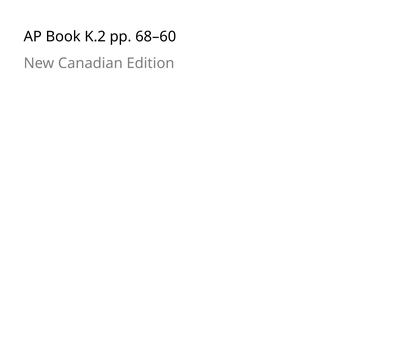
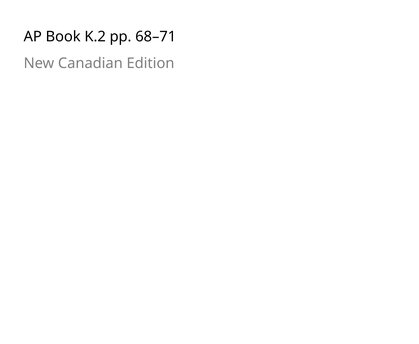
68–60: 68–60 -> 68–71
